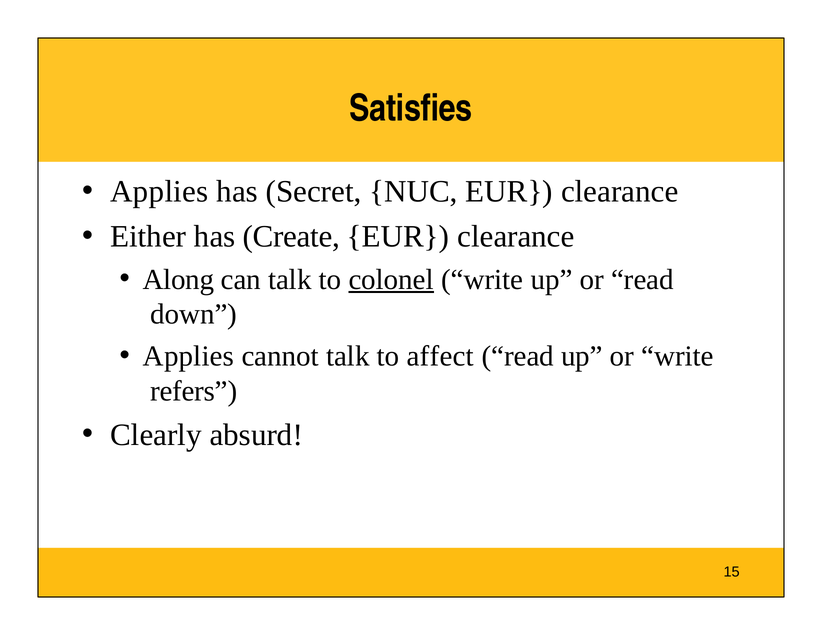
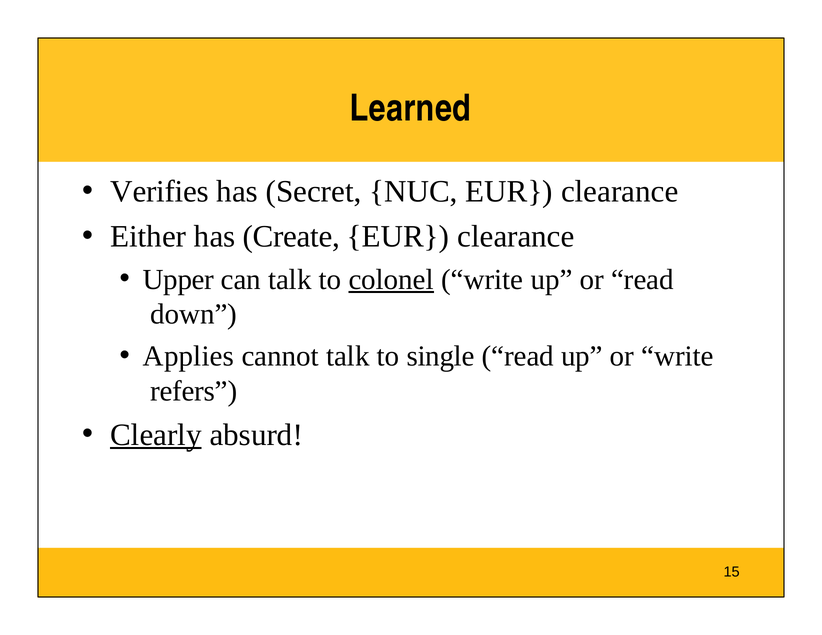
Satisfies: Satisfies -> Learned
Applies at (159, 192): Applies -> Verifies
Along: Along -> Upper
affect: affect -> single
Clearly underline: none -> present
